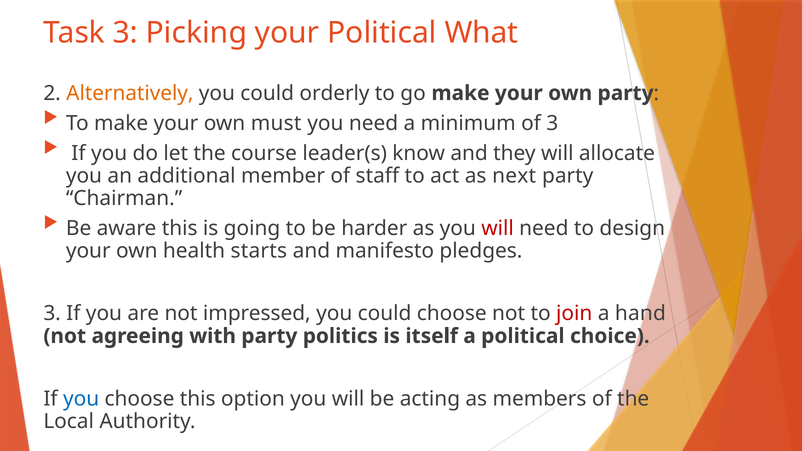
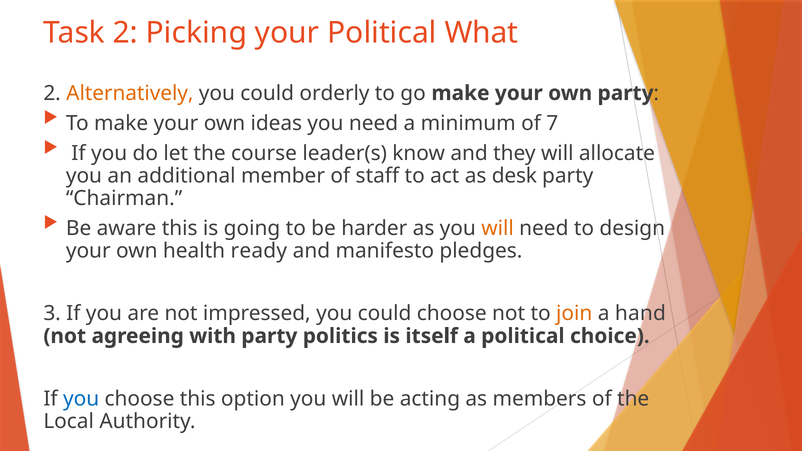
Task 3: 3 -> 2
must: must -> ideas
of 3: 3 -> 7
next: next -> desk
will at (498, 228) colour: red -> orange
starts: starts -> ready
join colour: red -> orange
